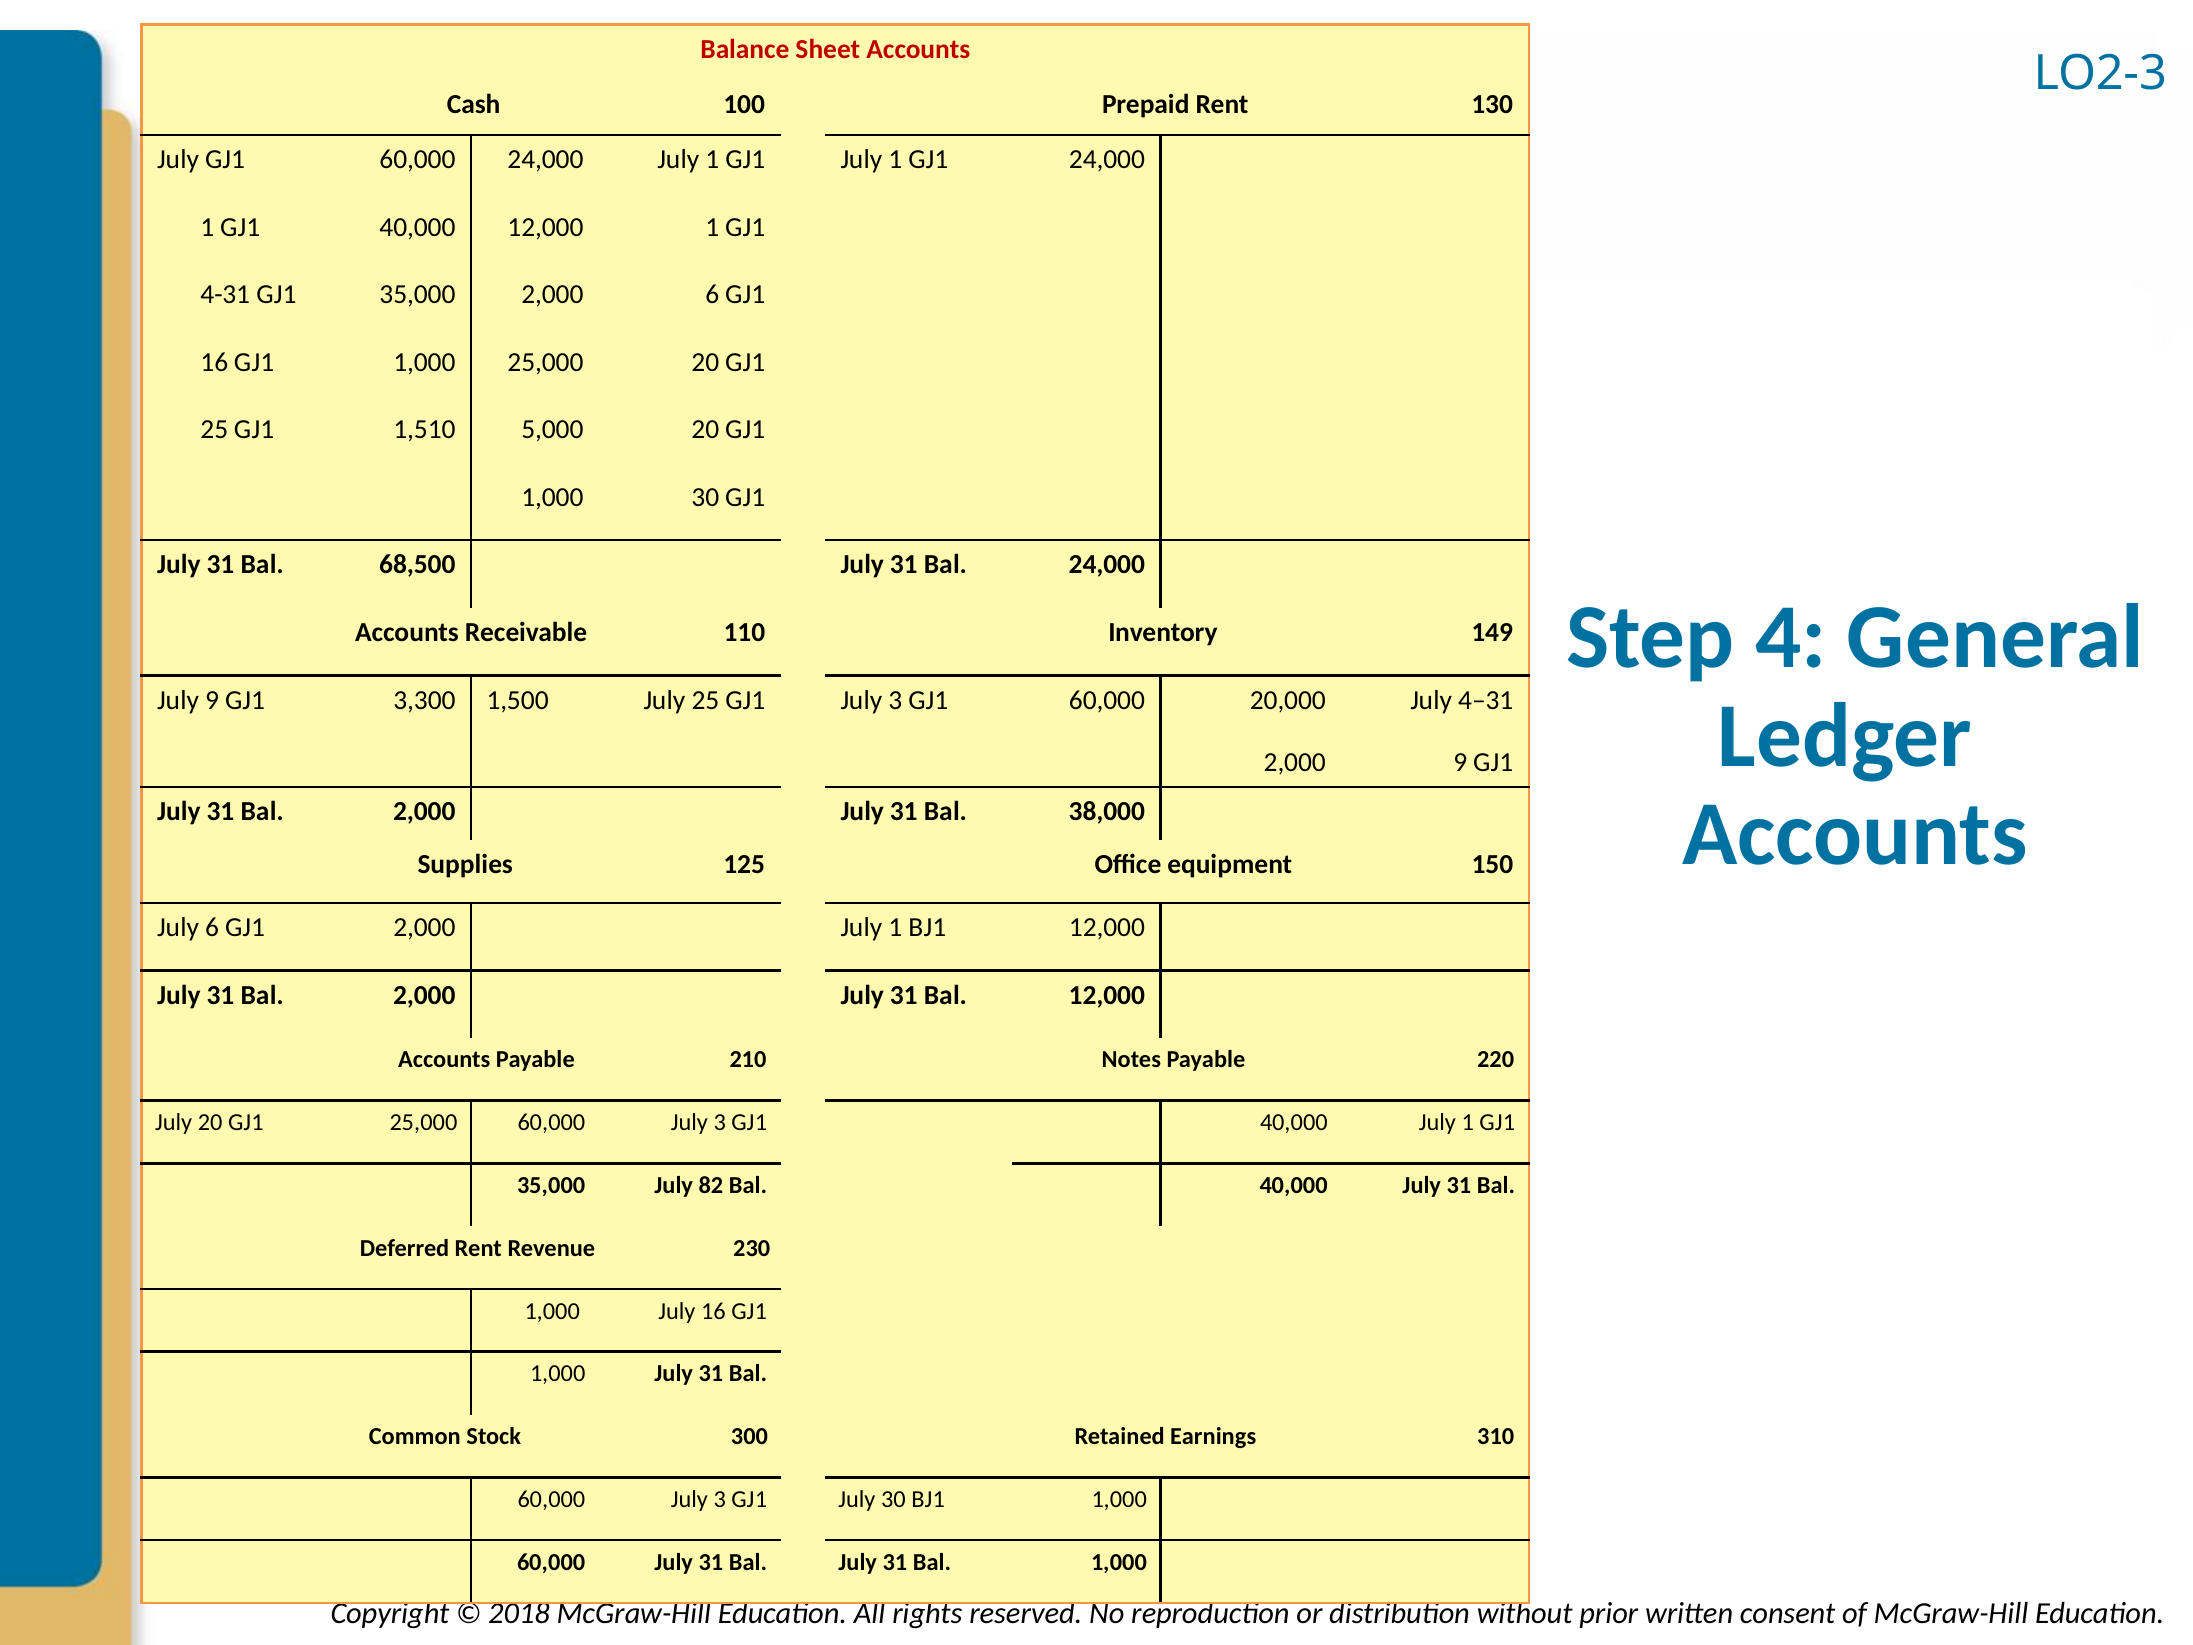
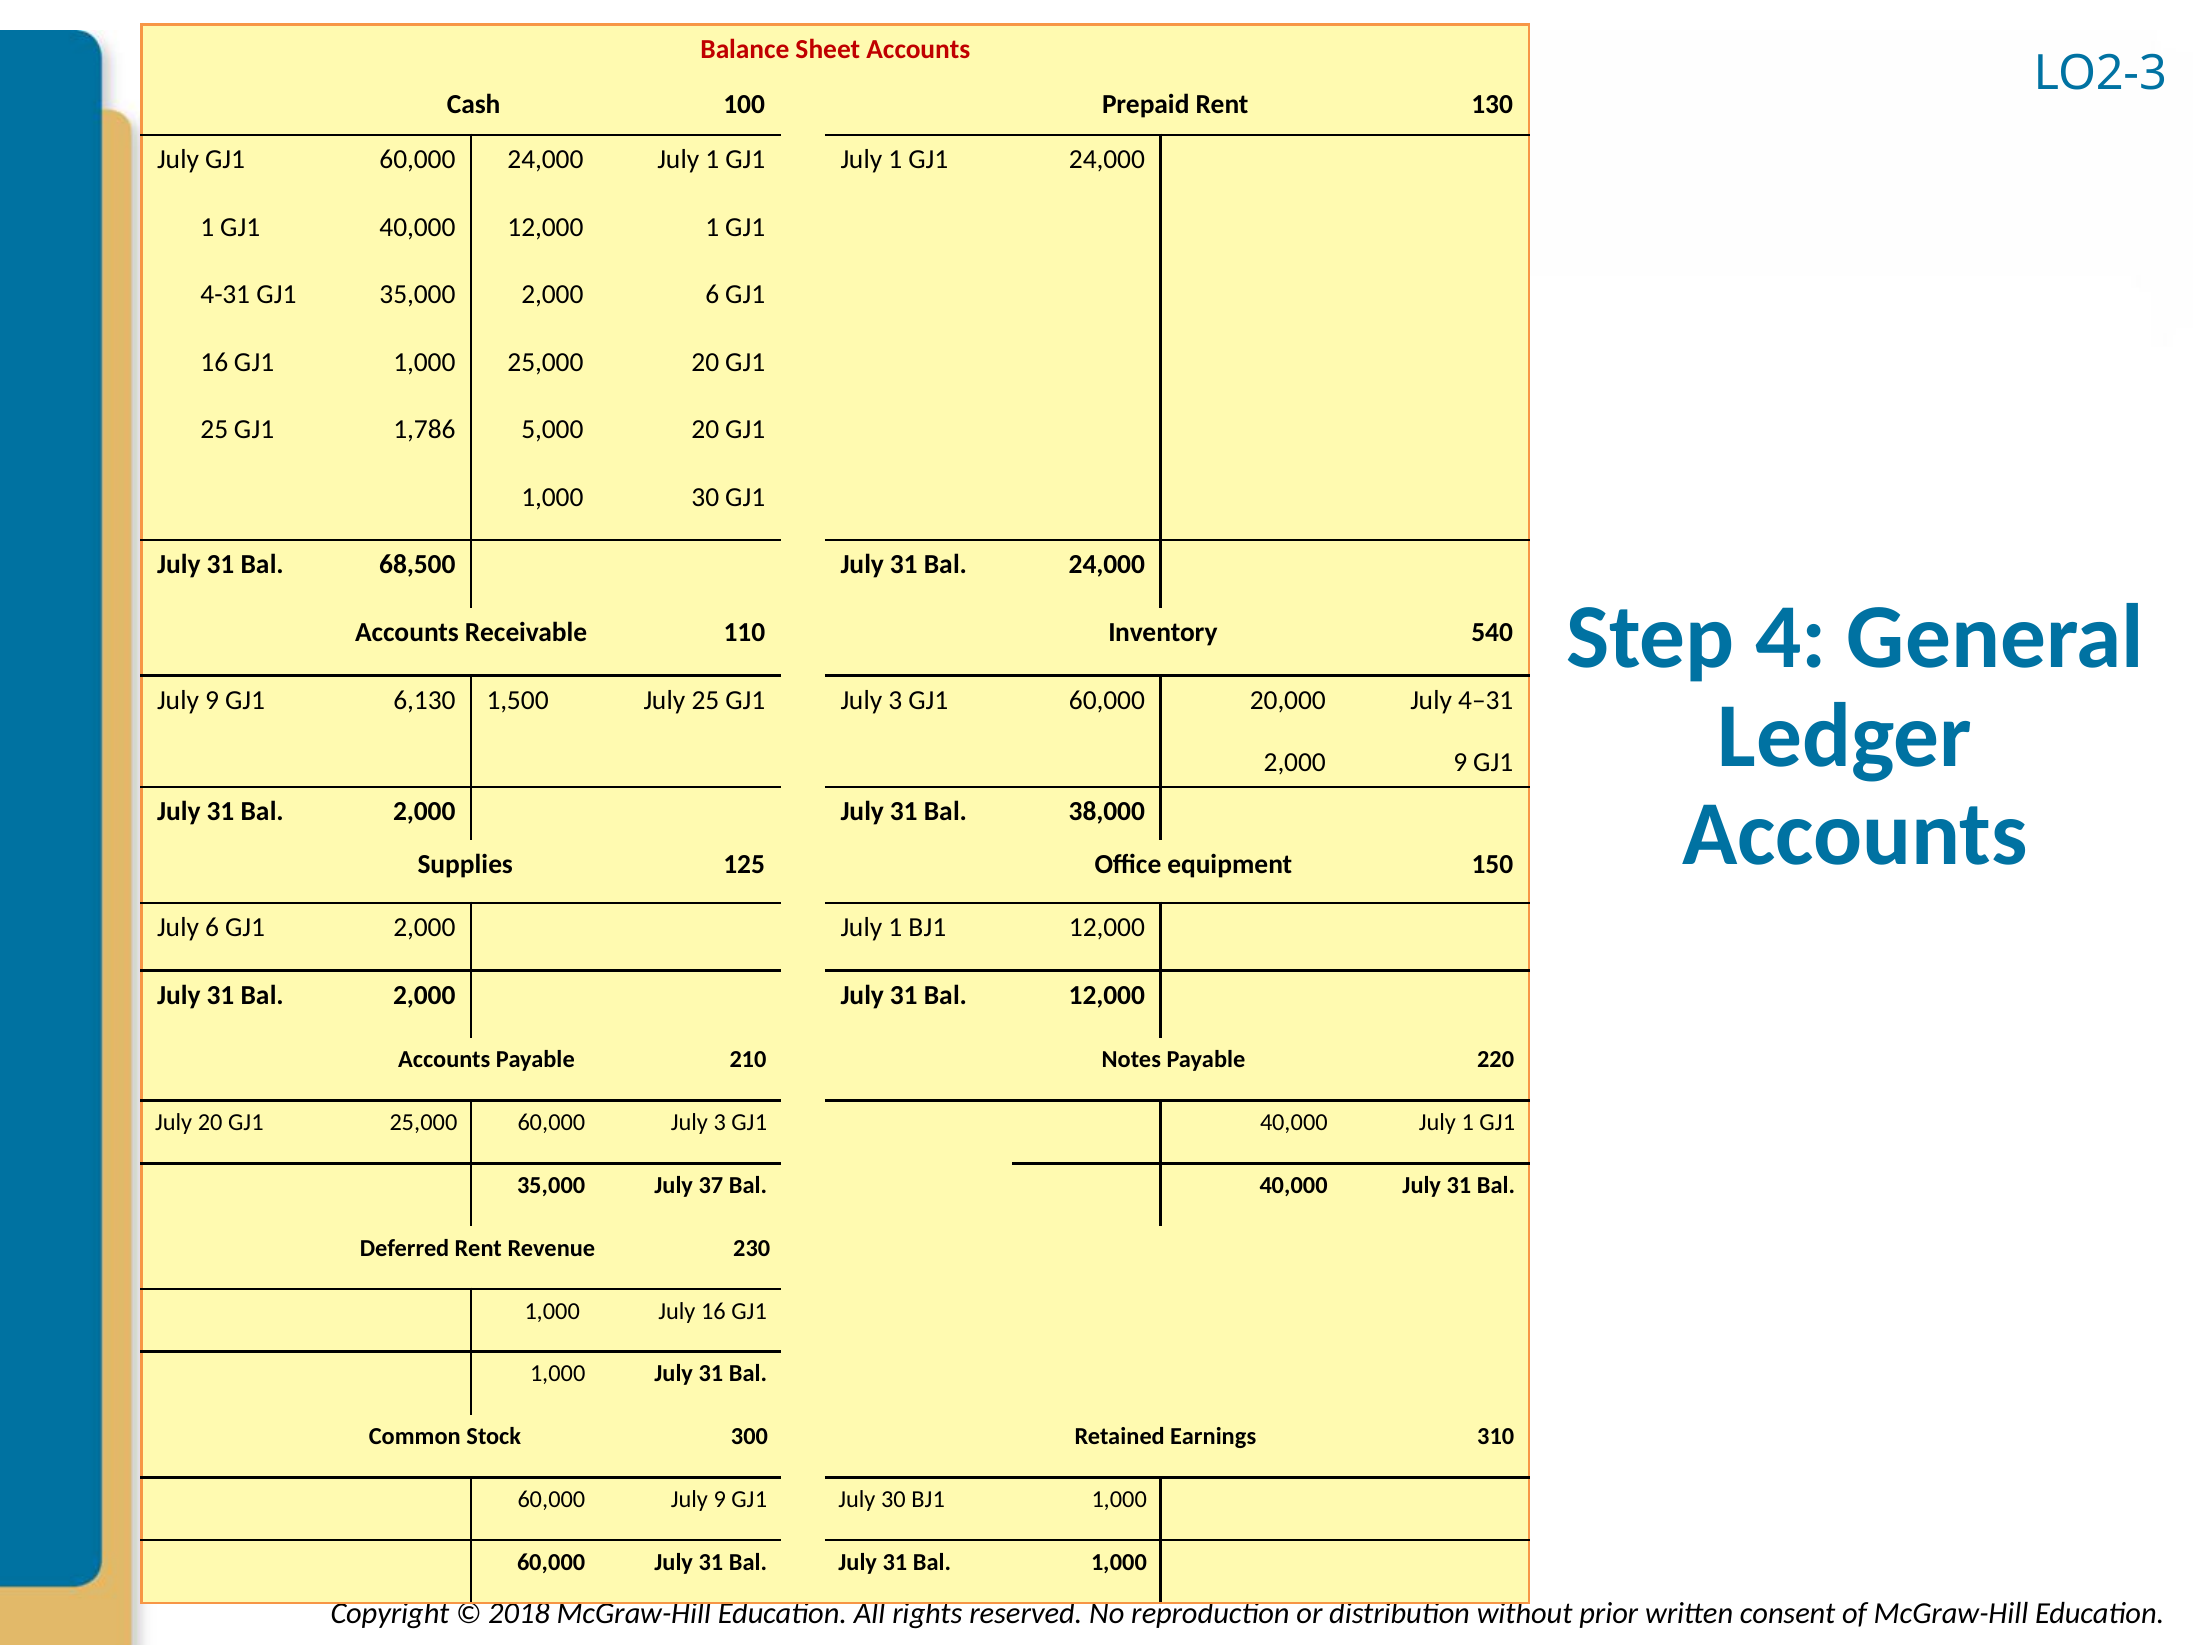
1,510: 1,510 -> 1,786
149: 149 -> 540
3,300: 3,300 -> 6,130
82: 82 -> 37
3 at (720, 1499): 3 -> 9
